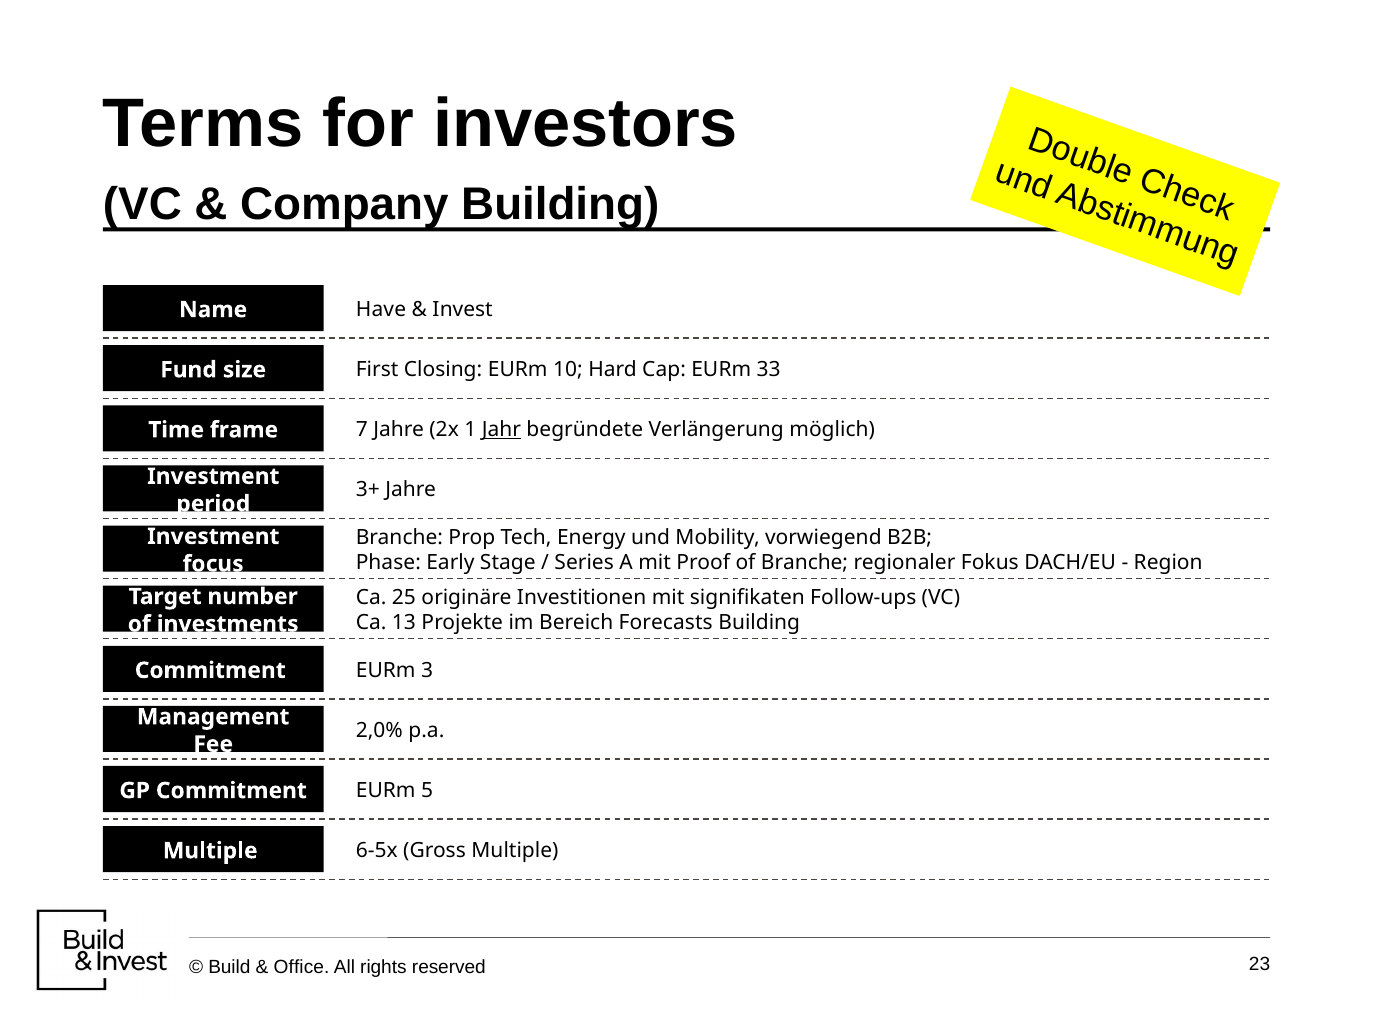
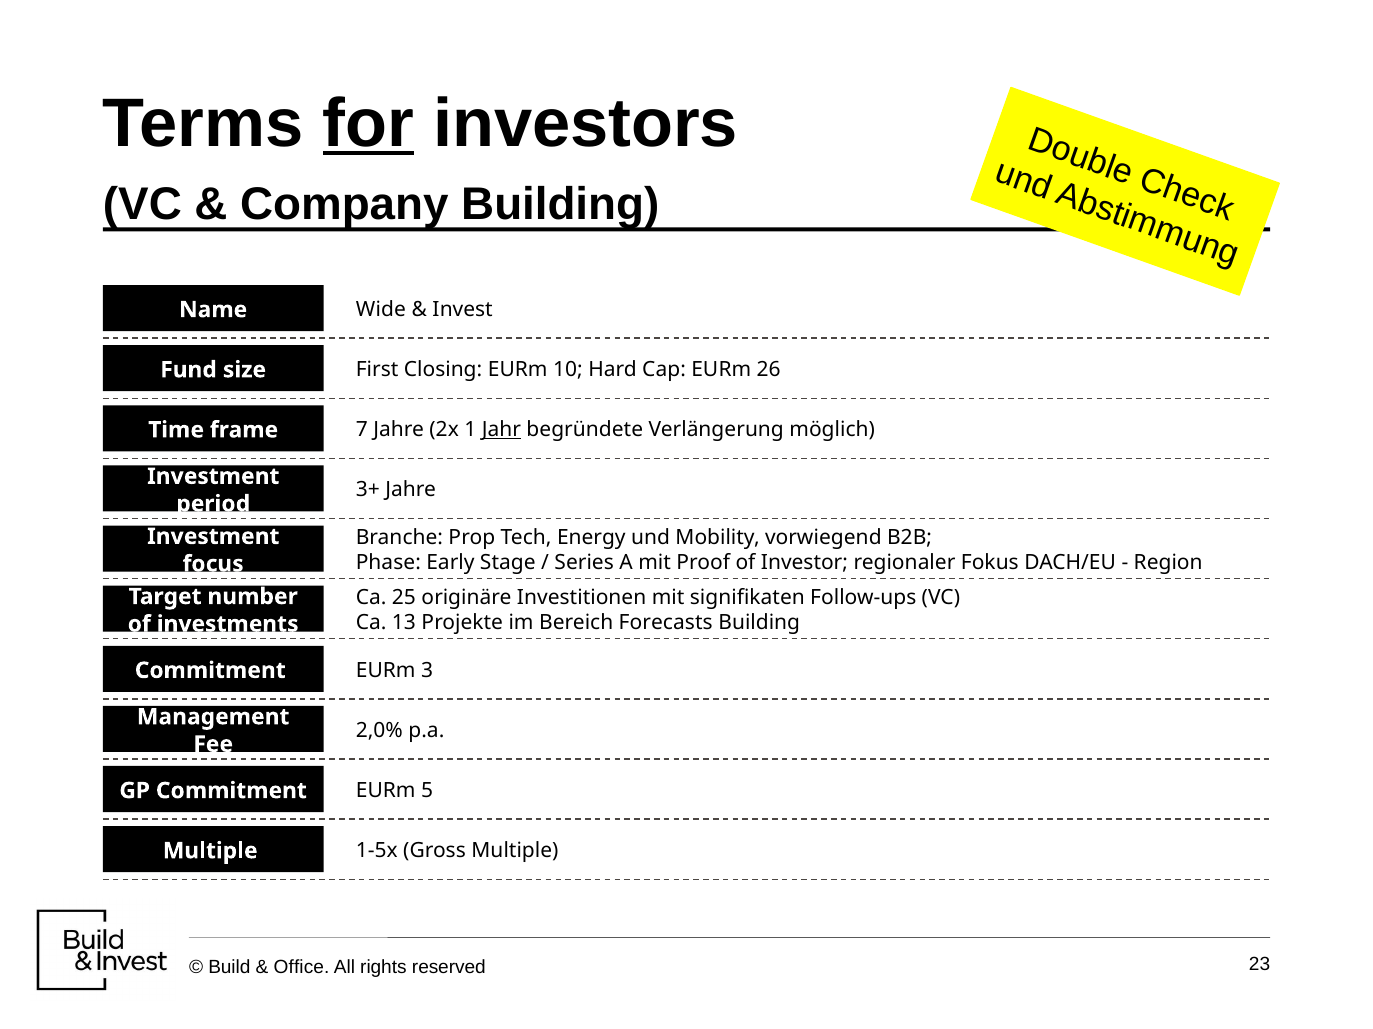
for underline: none -> present
Have: Have -> Wide
33: 33 -> 26
of Branche: Branche -> Investor
6-5x: 6-5x -> 1-5x
